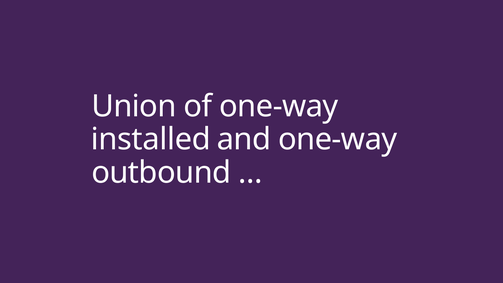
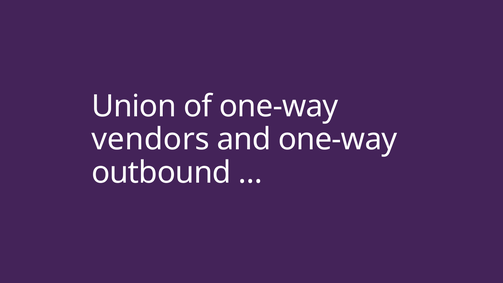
installed: installed -> vendors
